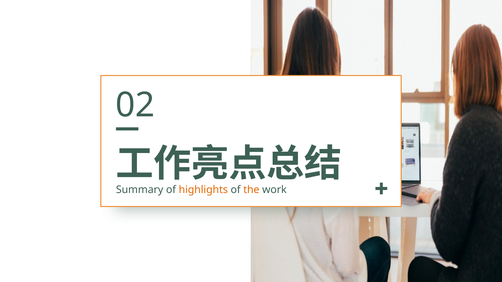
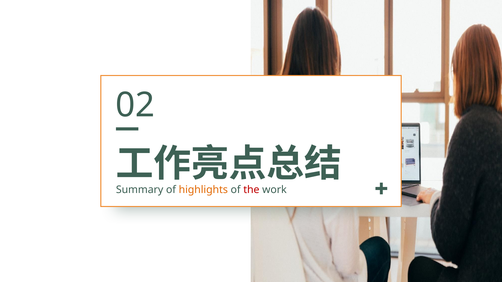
the colour: orange -> red
